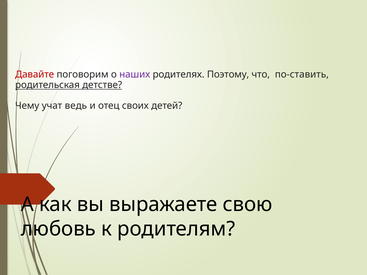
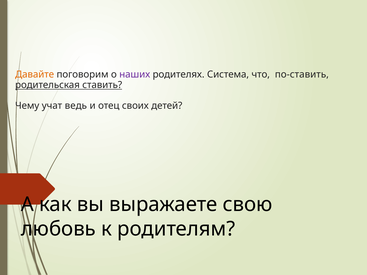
Давайте colour: red -> orange
Поэтому: Поэтому -> Система
детстве: детстве -> ставить
